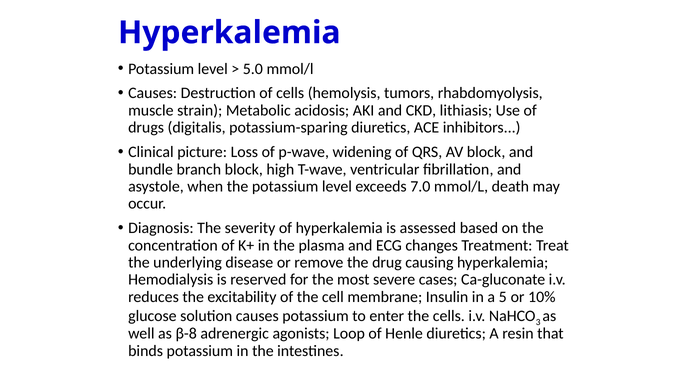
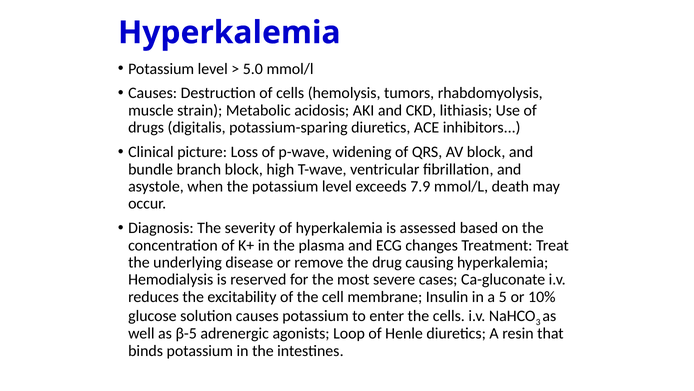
7.0: 7.0 -> 7.9
β-8: β-8 -> β-5
